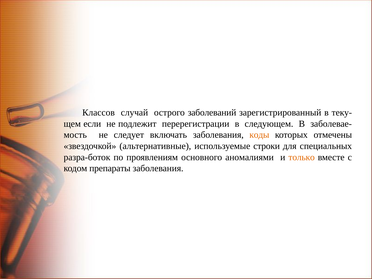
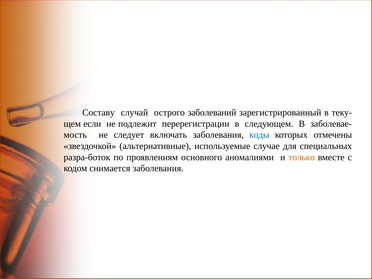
Классов: Классов -> Составу
коды colour: orange -> blue
строки: строки -> случае
препараты: препараты -> снимается
